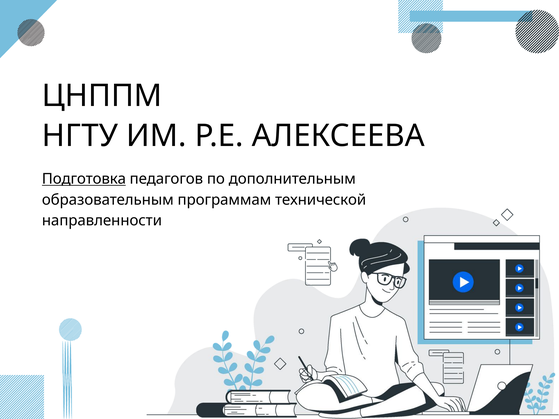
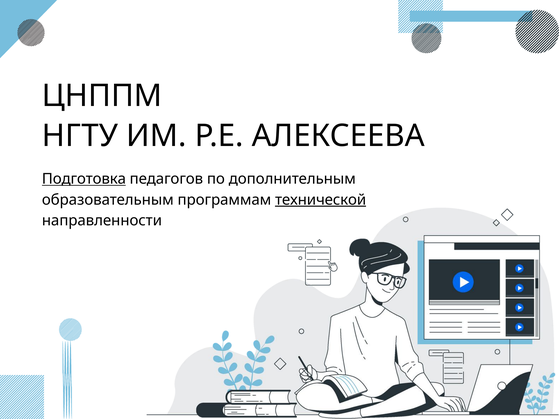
технической underline: none -> present
